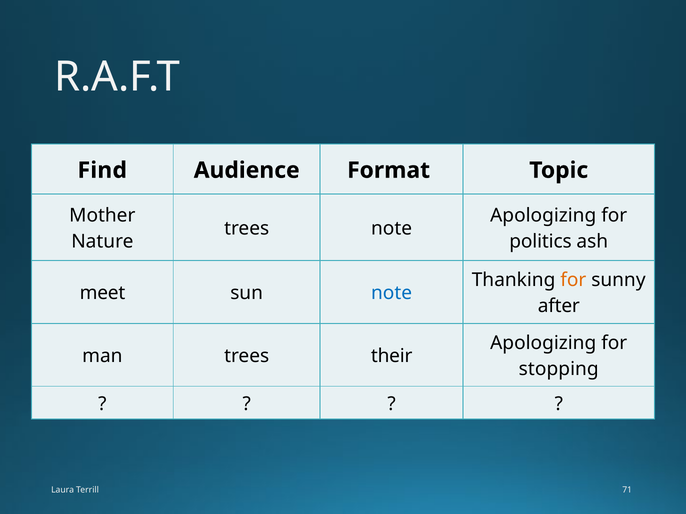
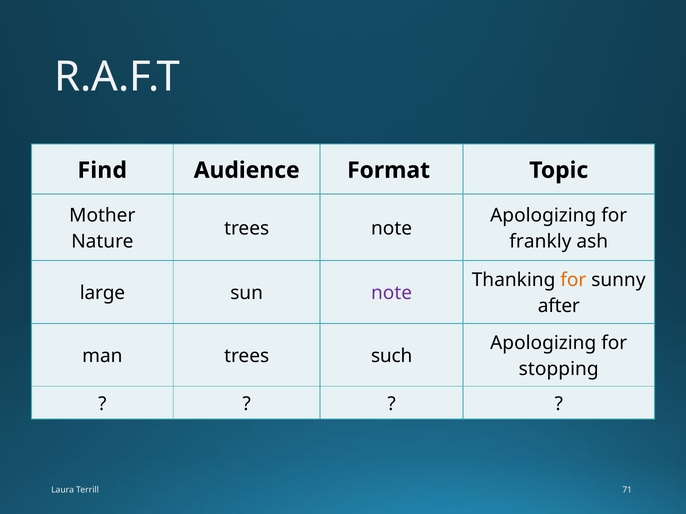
politics: politics -> frankly
meet: meet -> large
note at (392, 293) colour: blue -> purple
their: their -> such
